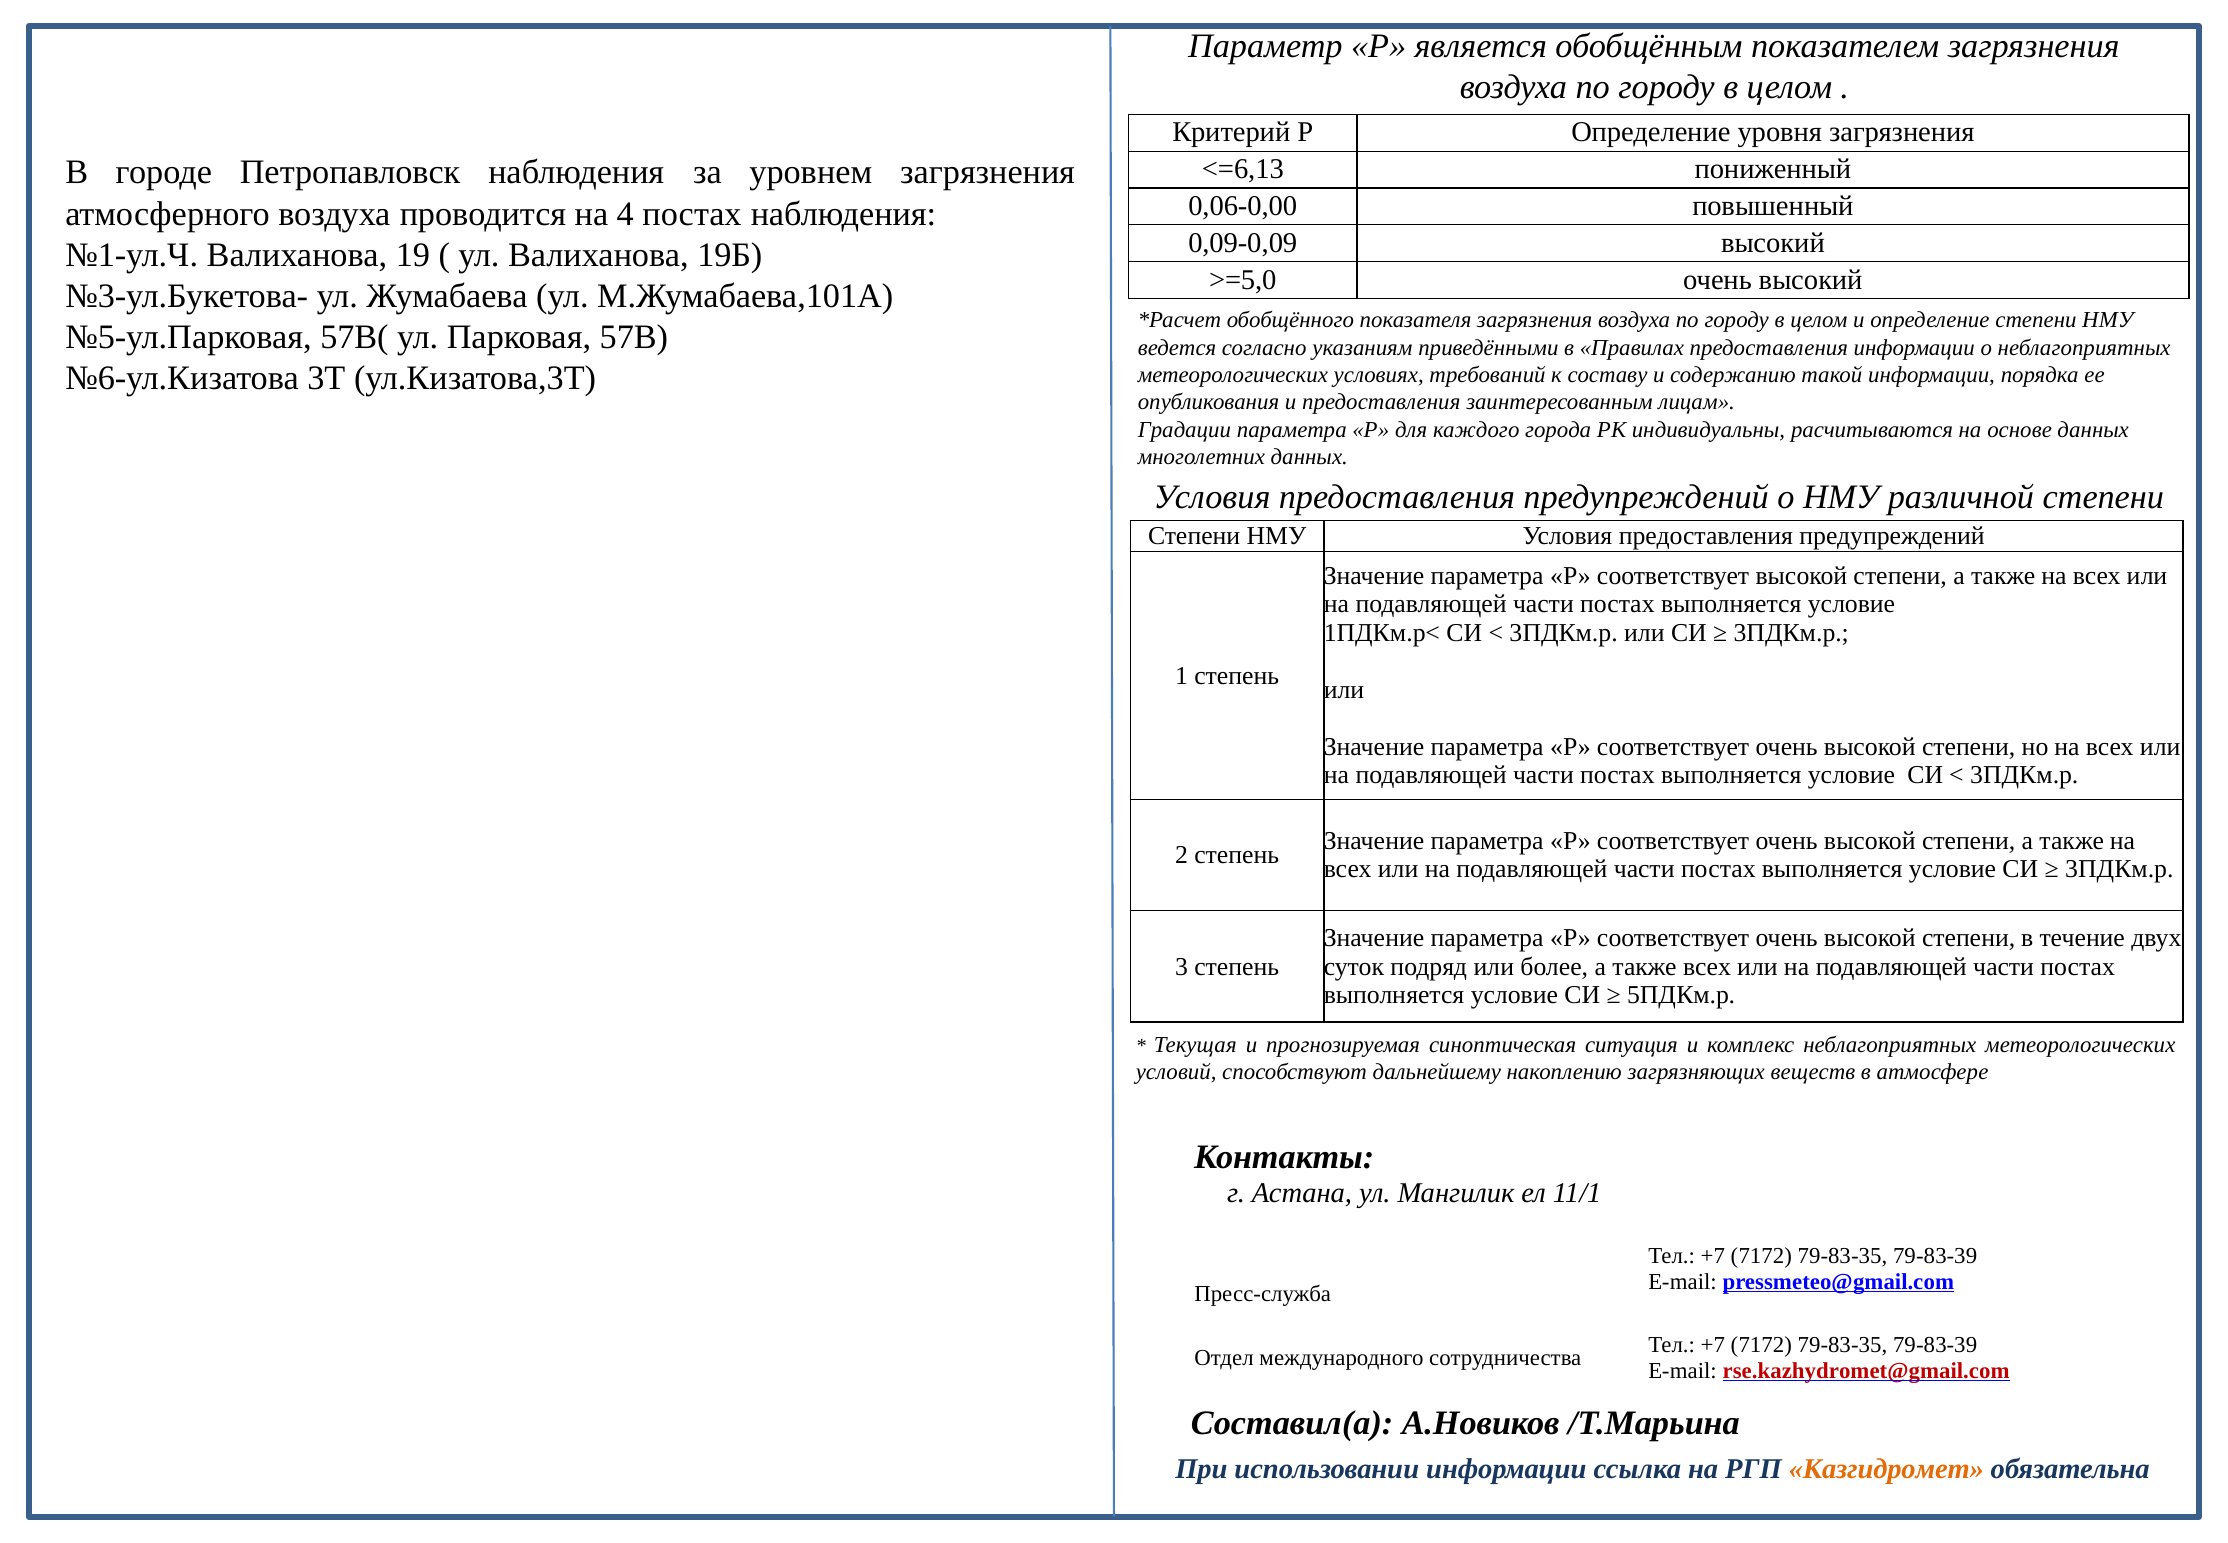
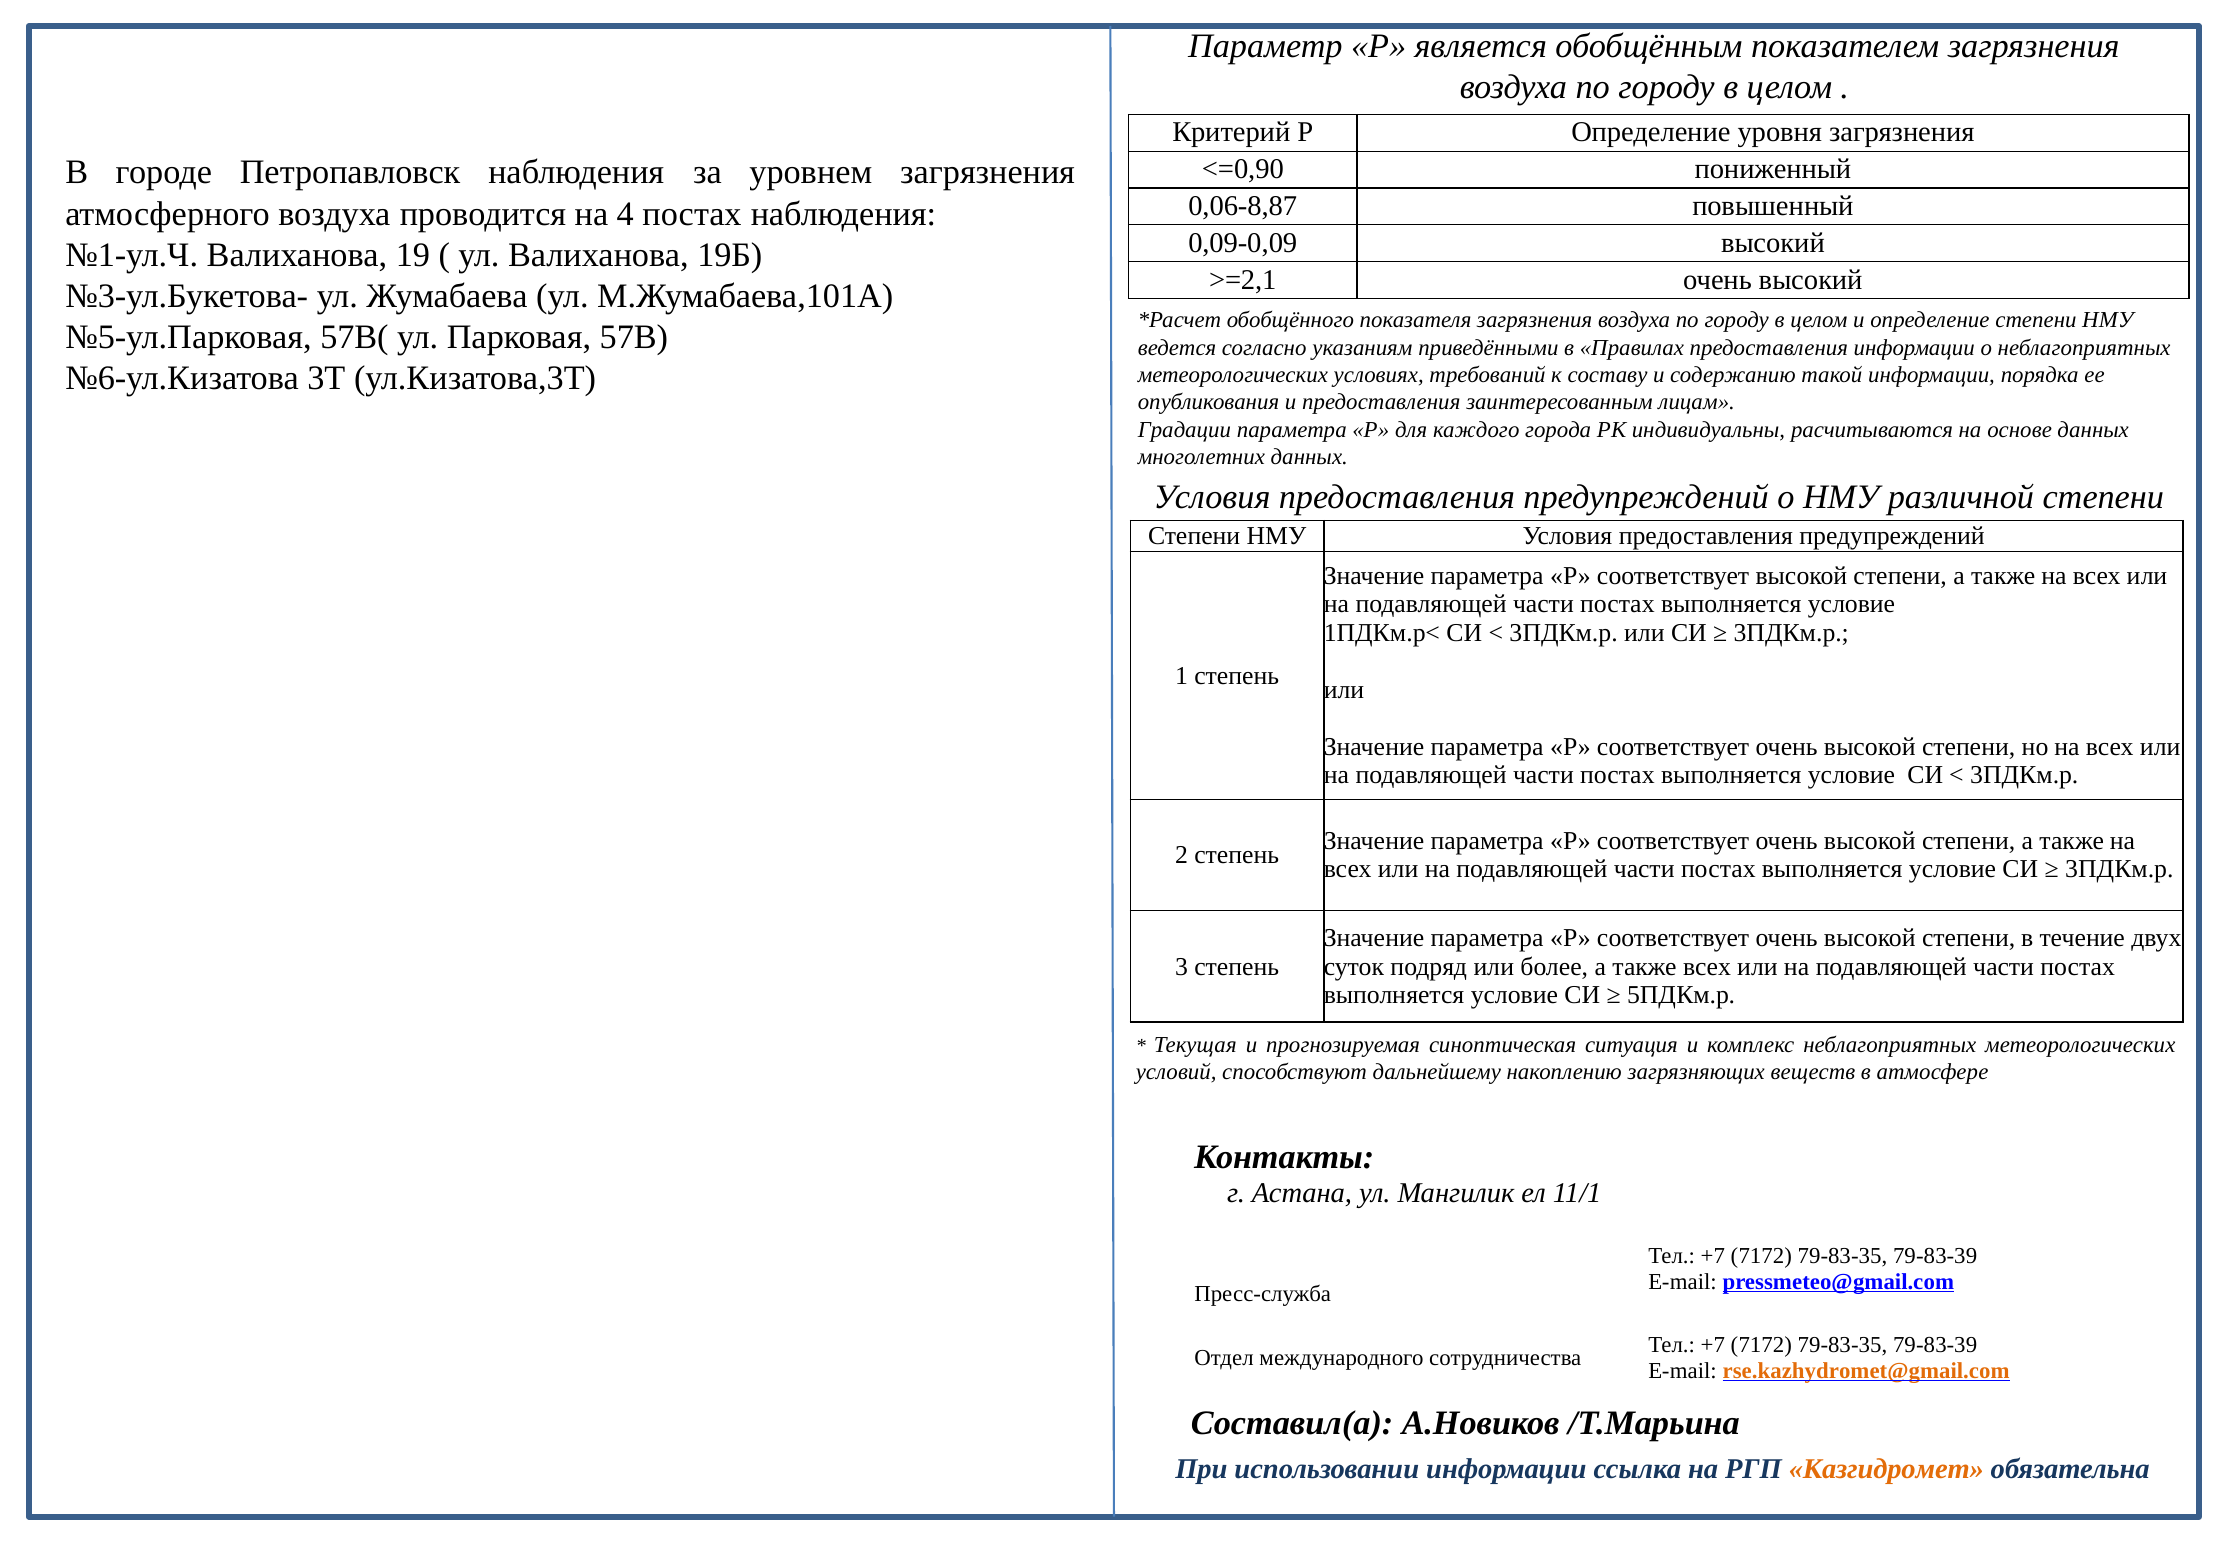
<=6,13: <=6,13 -> <=0,90
0,06-0,00: 0,06-0,00 -> 0,06-8,87
>=5,0: >=5,0 -> >=2,1
rse.kazhydromet@gmail.com colour: red -> orange
